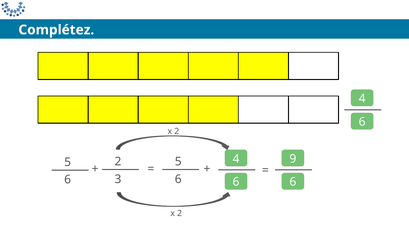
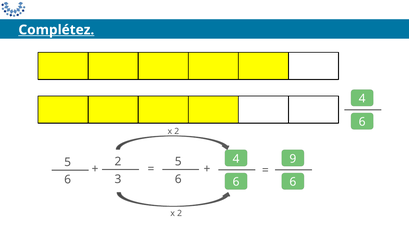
Complétez underline: none -> present
